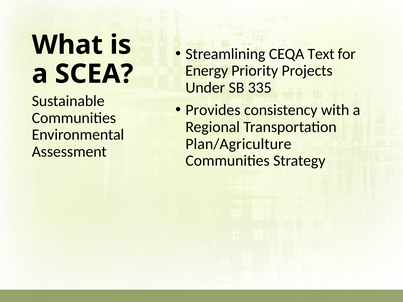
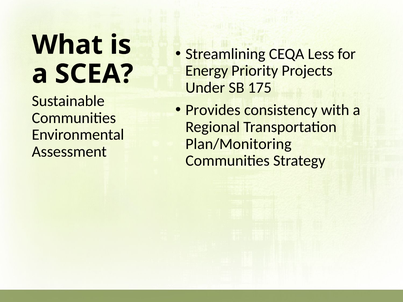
Text: Text -> Less
335: 335 -> 175
Plan/Agriculture: Plan/Agriculture -> Plan/Monitoring
